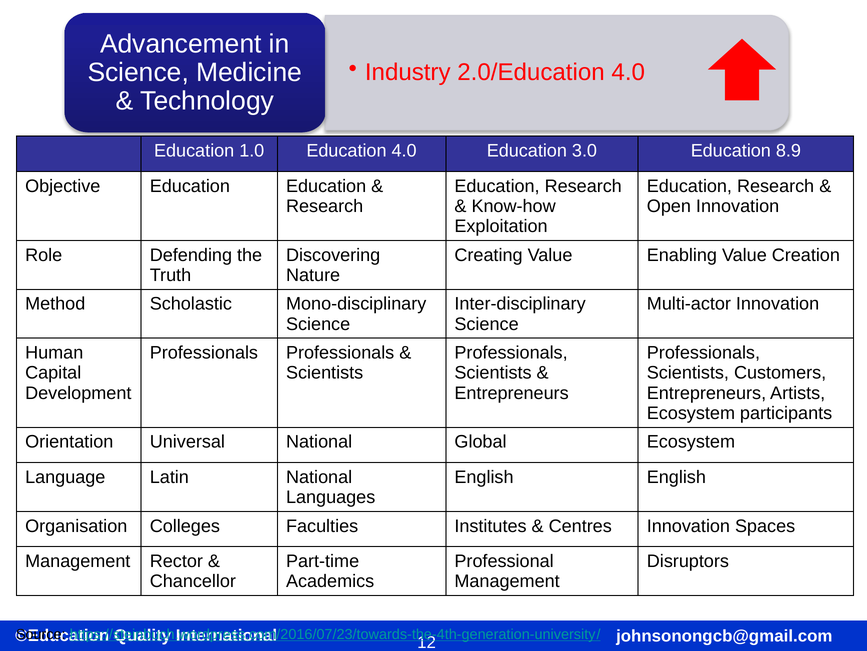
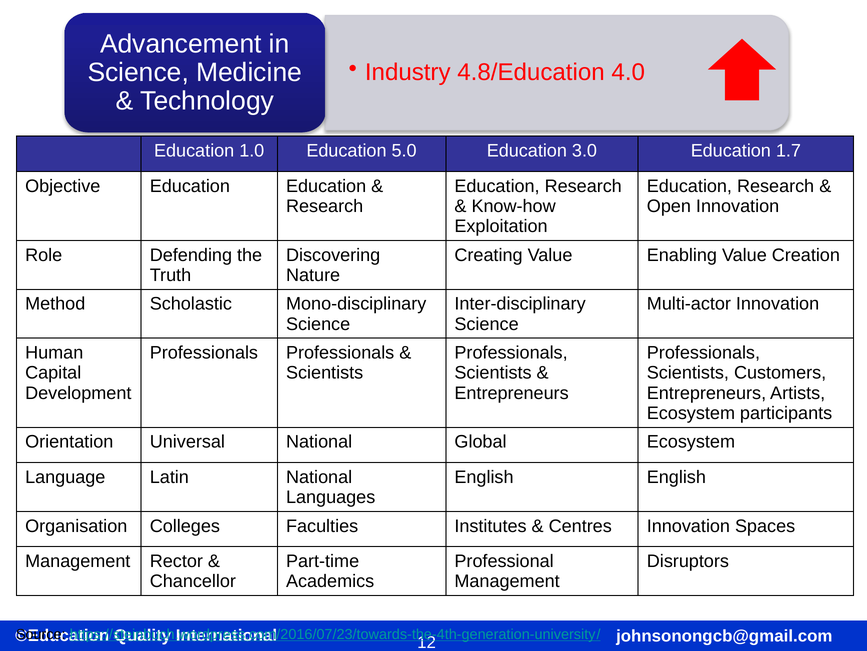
2.0/Education: 2.0/Education -> 4.8/Education
Education 4.0: 4.0 -> 5.0
8.9: 8.9 -> 1.7
